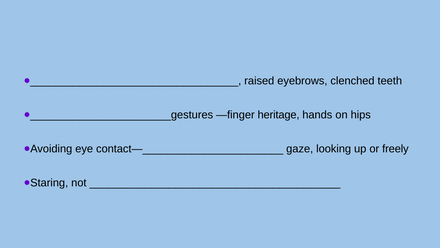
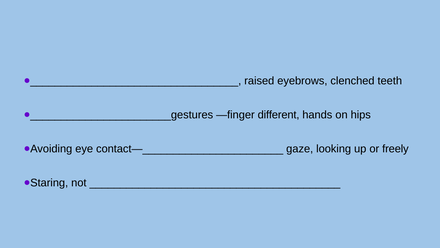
heritage: heritage -> different
